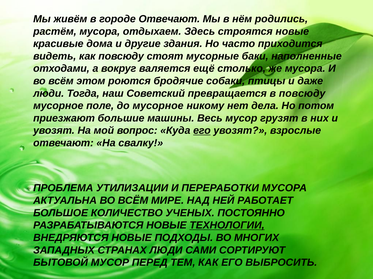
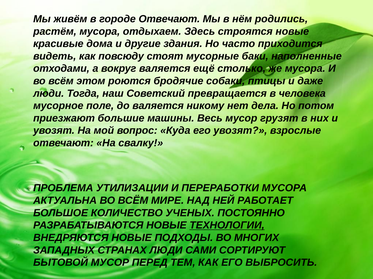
в повсюду: повсюду -> человека
до мусорное: мусорное -> валяется
его at (202, 131) underline: present -> none
